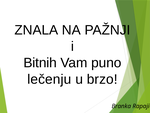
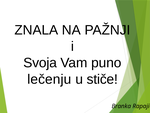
Bitnih: Bitnih -> Svoja
brzo: brzo -> stiče
